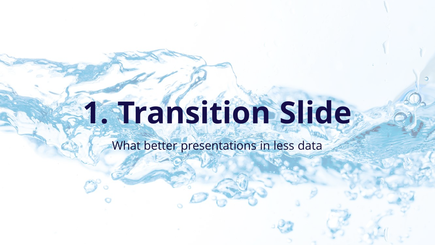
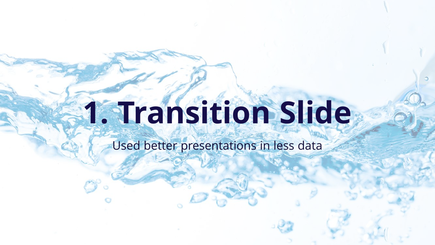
What: What -> Used
